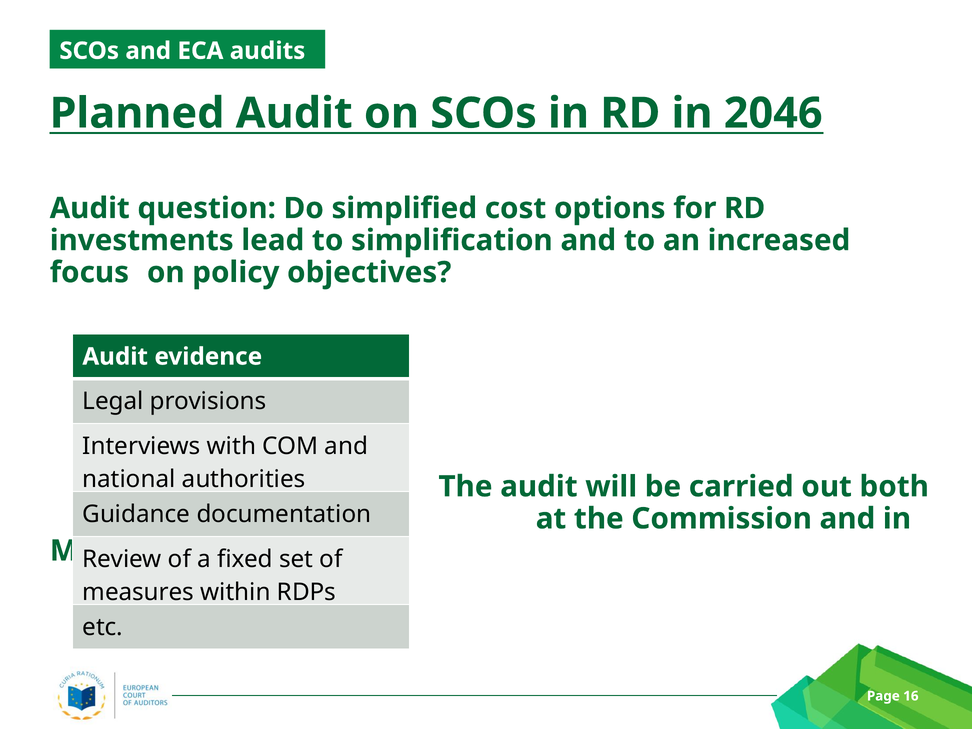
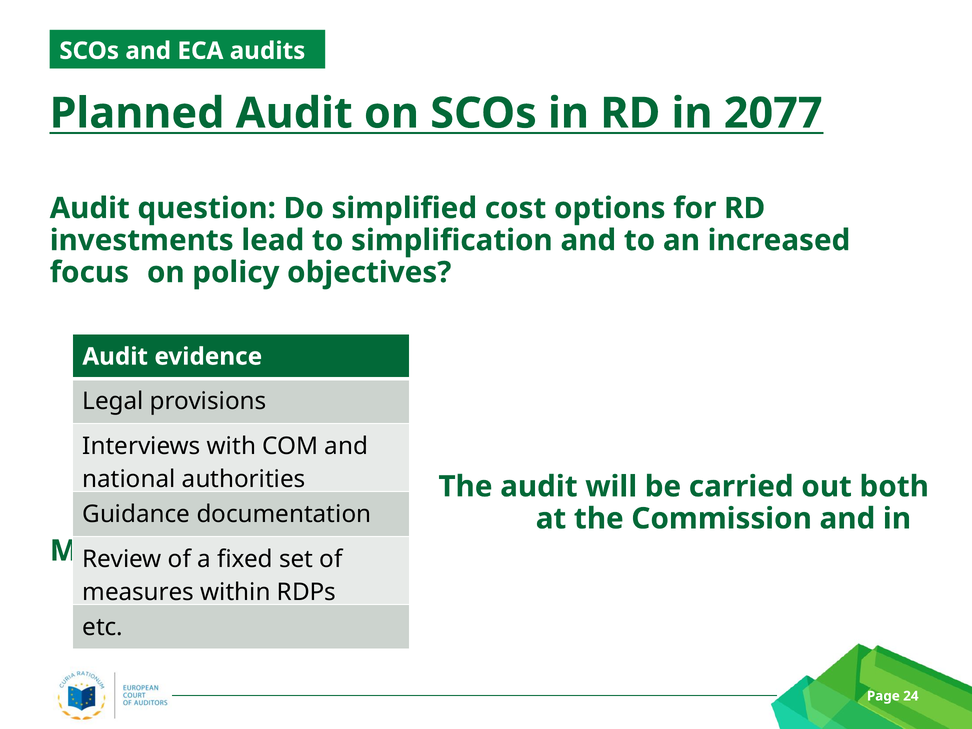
2046: 2046 -> 2077
16: 16 -> 24
